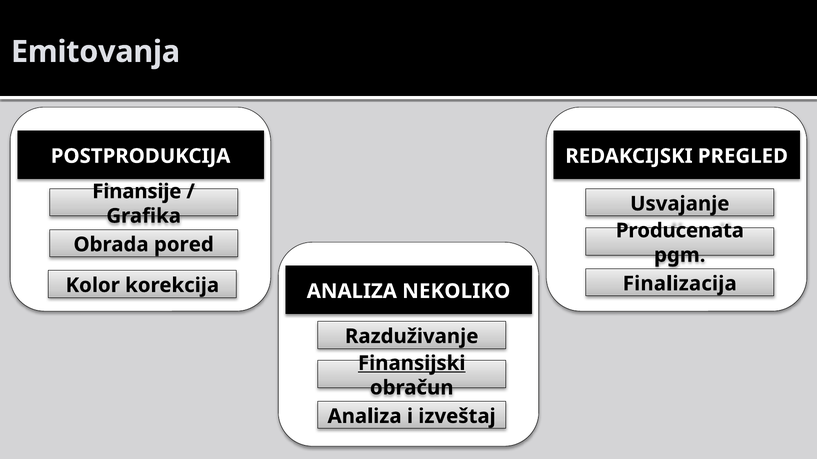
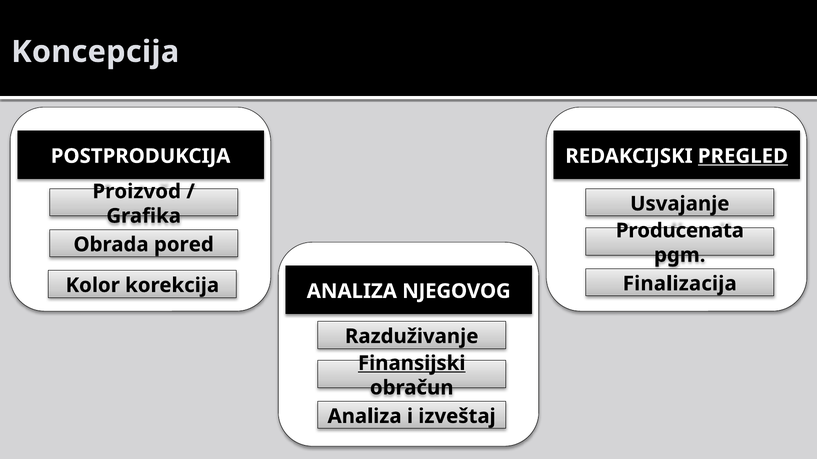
Emitovanja: Emitovanja -> Koncepcija
PREGLED underline: none -> present
Finansije: Finansije -> Proizvod
NEKOLIKO: NEKOLIKO -> NJEGOVOG
